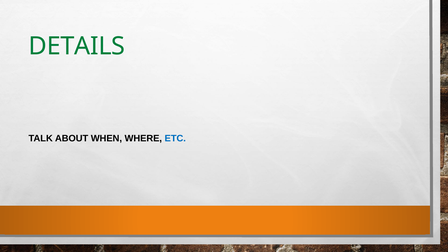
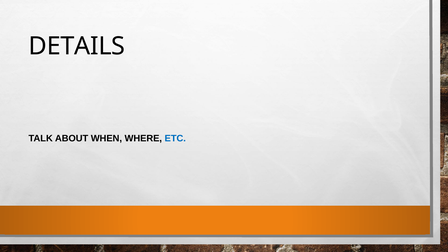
DETAILS colour: green -> black
